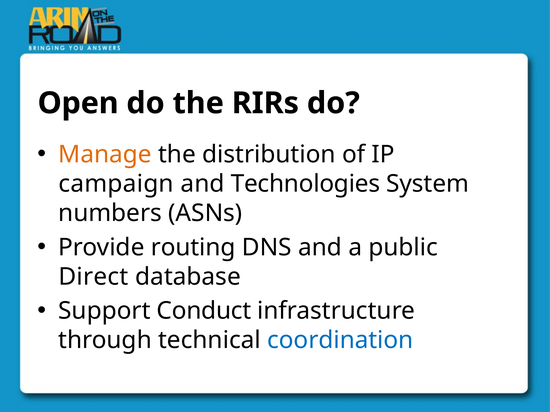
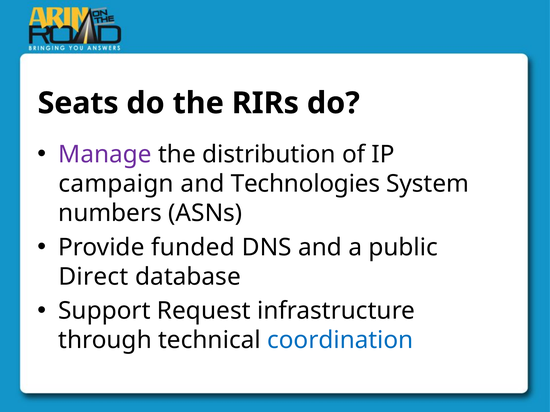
Open: Open -> Seats
Manage colour: orange -> purple
routing: routing -> funded
Conduct: Conduct -> Request
